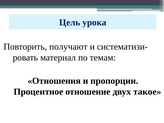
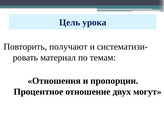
такое: такое -> могут
